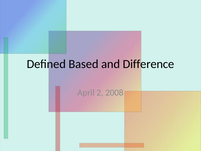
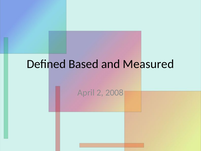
Difference: Difference -> Measured
